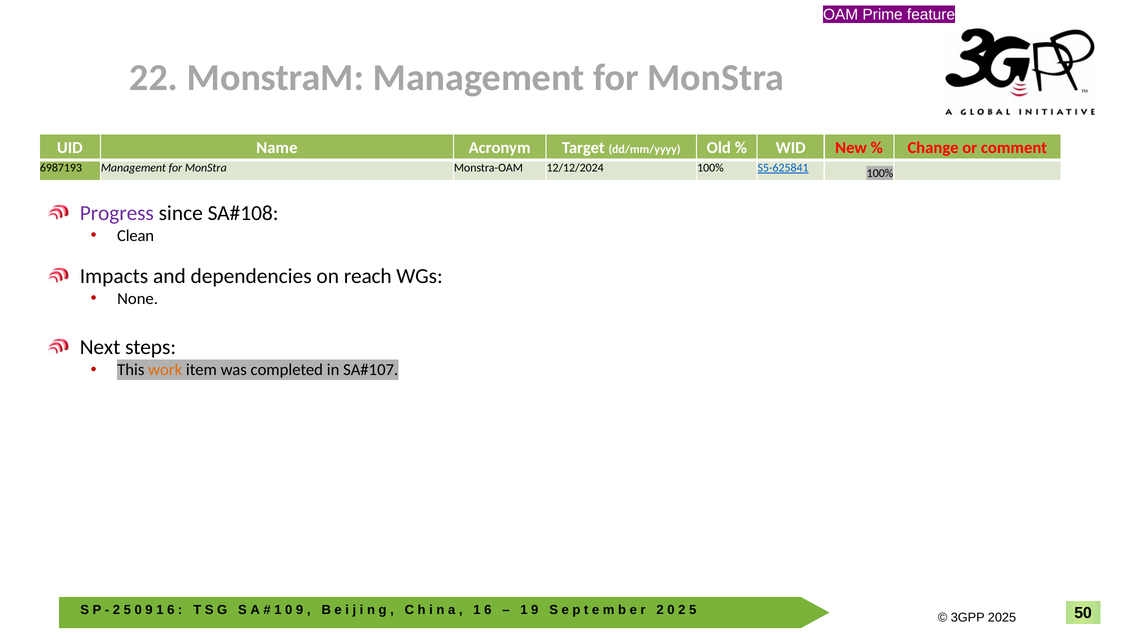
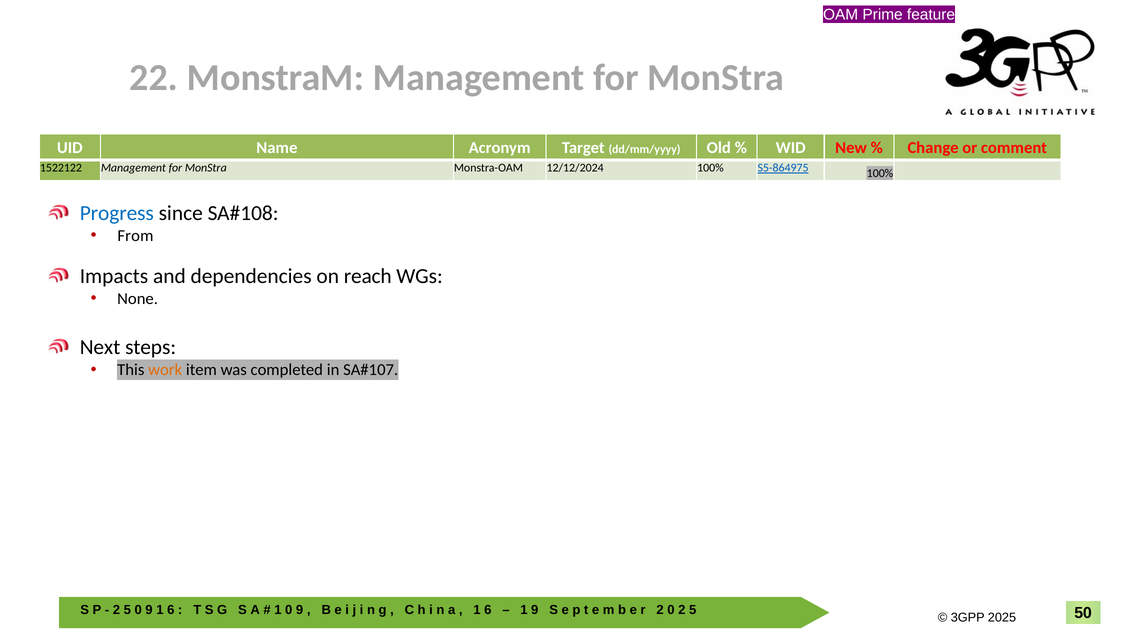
6987193: 6987193 -> 1522122
S5-625841: S5-625841 -> S5-864975
Progress colour: purple -> blue
Clean: Clean -> From
